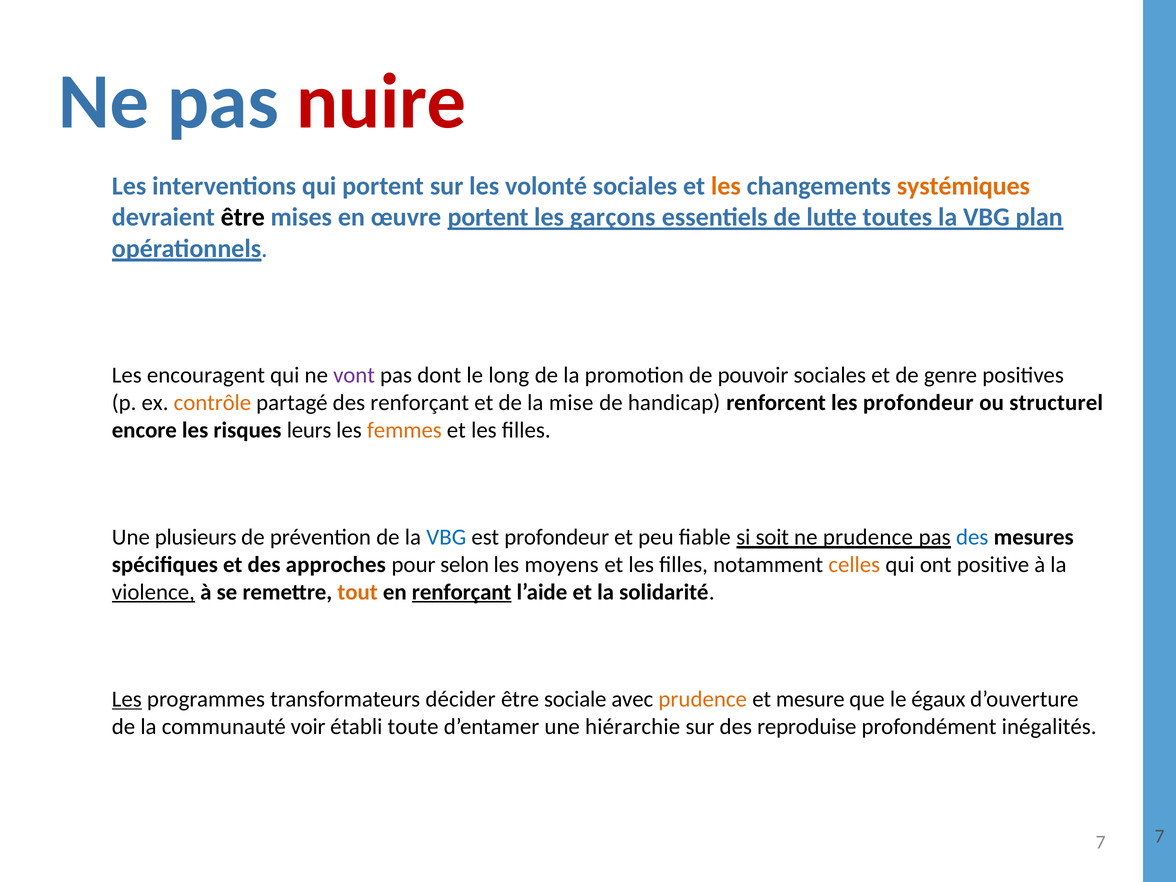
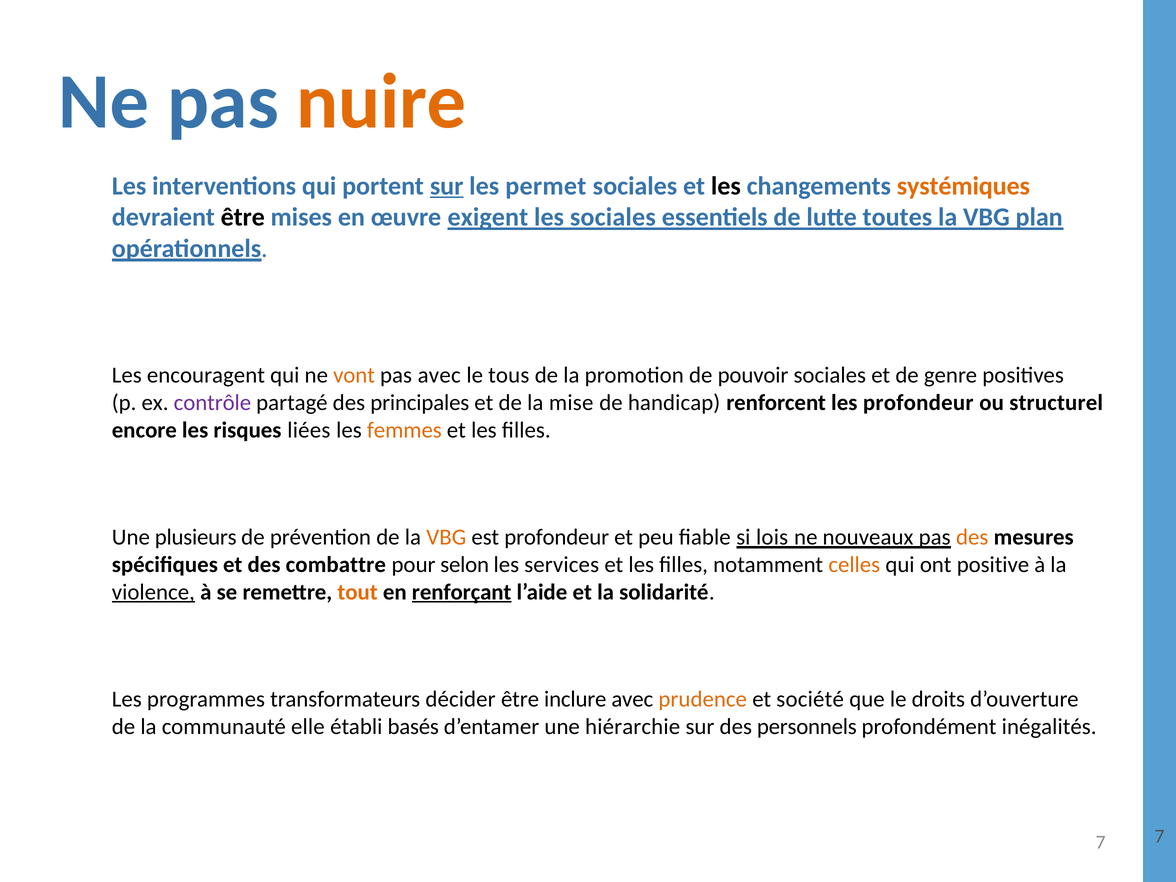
nuire colour: red -> orange
sur at (447, 186) underline: none -> present
volonté: volonté -> permet
les at (726, 186) colour: orange -> black
œuvre portent: portent -> exigent
les garçons: garçons -> sociales
vont colour: purple -> orange
pas dont: dont -> avec
long: long -> tous
contrôle colour: orange -> purple
des renforçant: renforçant -> principales
leurs: leurs -> liées
VBG at (446, 537) colour: blue -> orange
soit: soit -> lois
ne prudence: prudence -> nouveaux
des at (972, 537) colour: blue -> orange
approches: approches -> combattre
moyens: moyens -> services
Les at (127, 699) underline: present -> none
sociale: sociale -> inclure
mesure: mesure -> société
égaux: égaux -> droits
voir: voir -> elle
toute: toute -> basés
reproduise: reproduise -> personnels
